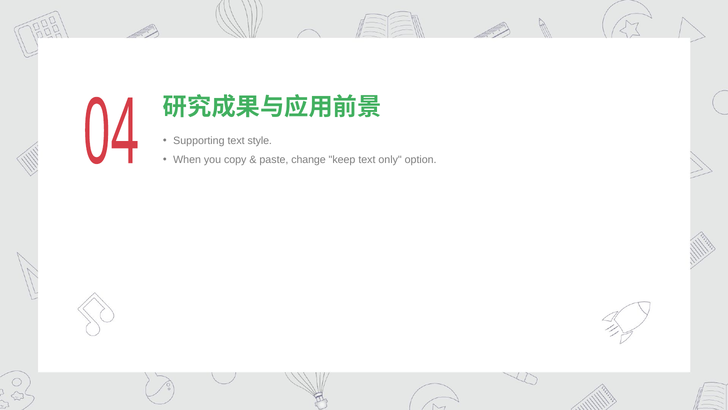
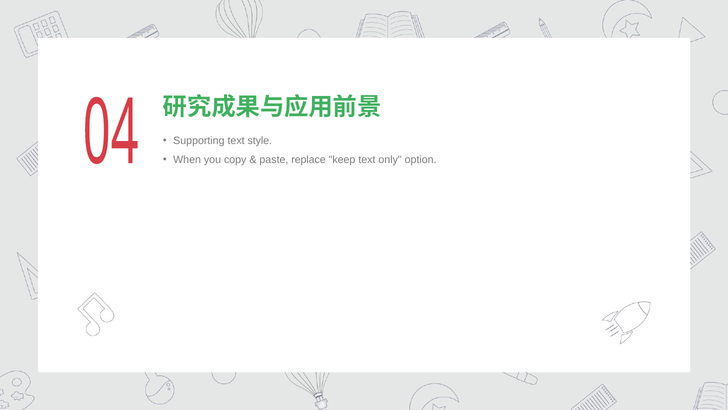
change: change -> replace
